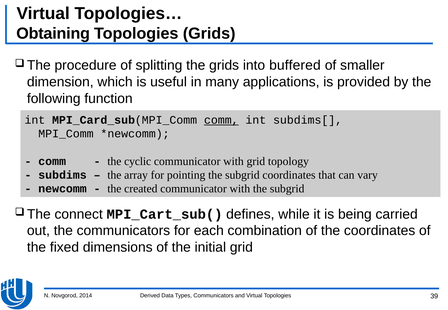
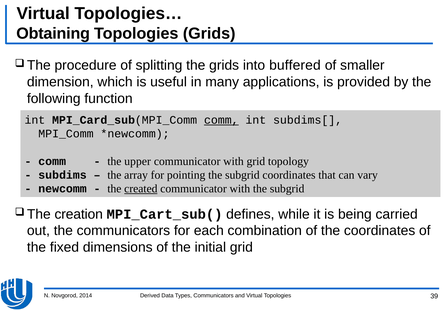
cyclic: cyclic -> upper
created underline: none -> present
connect: connect -> creation
